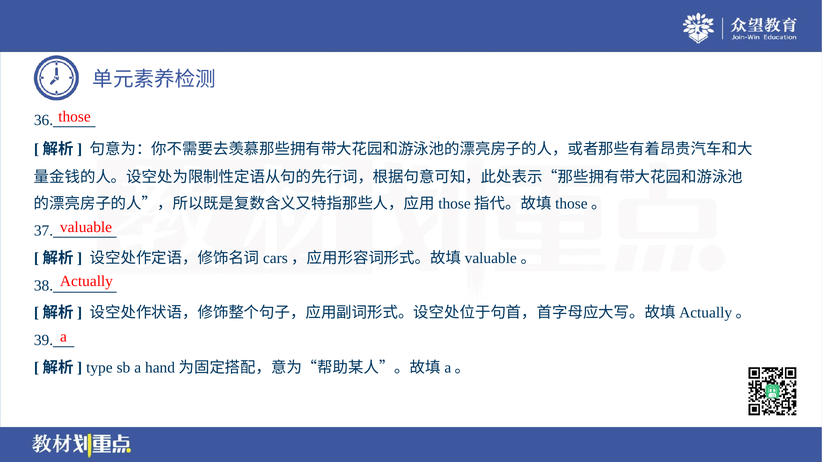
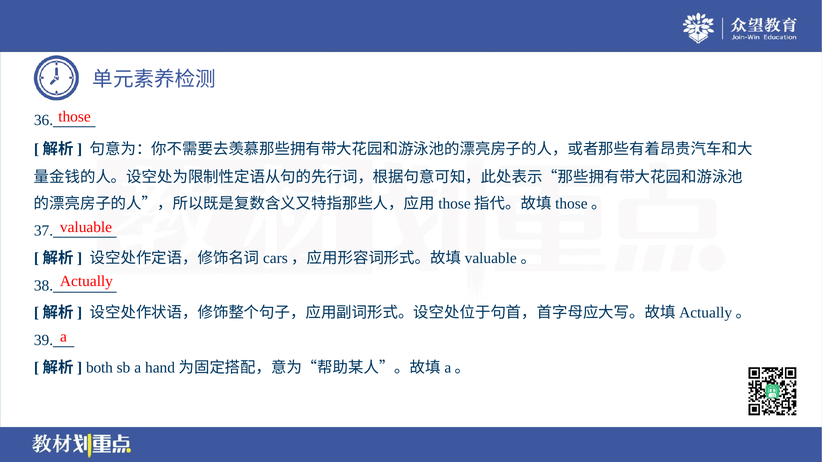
type: type -> both
